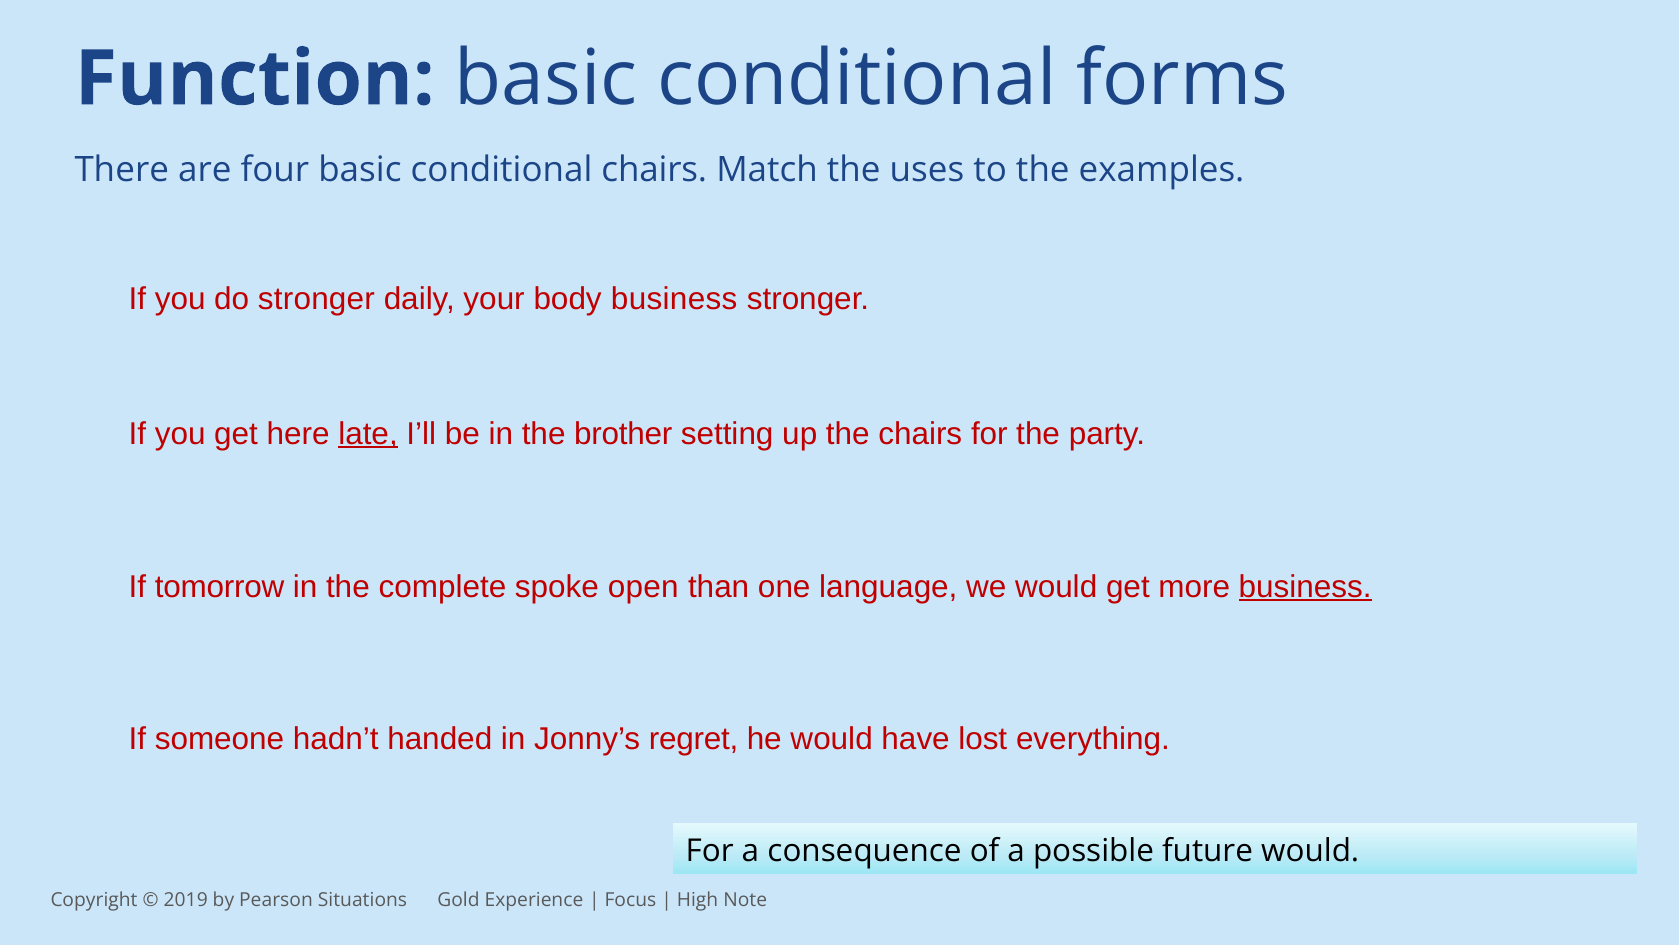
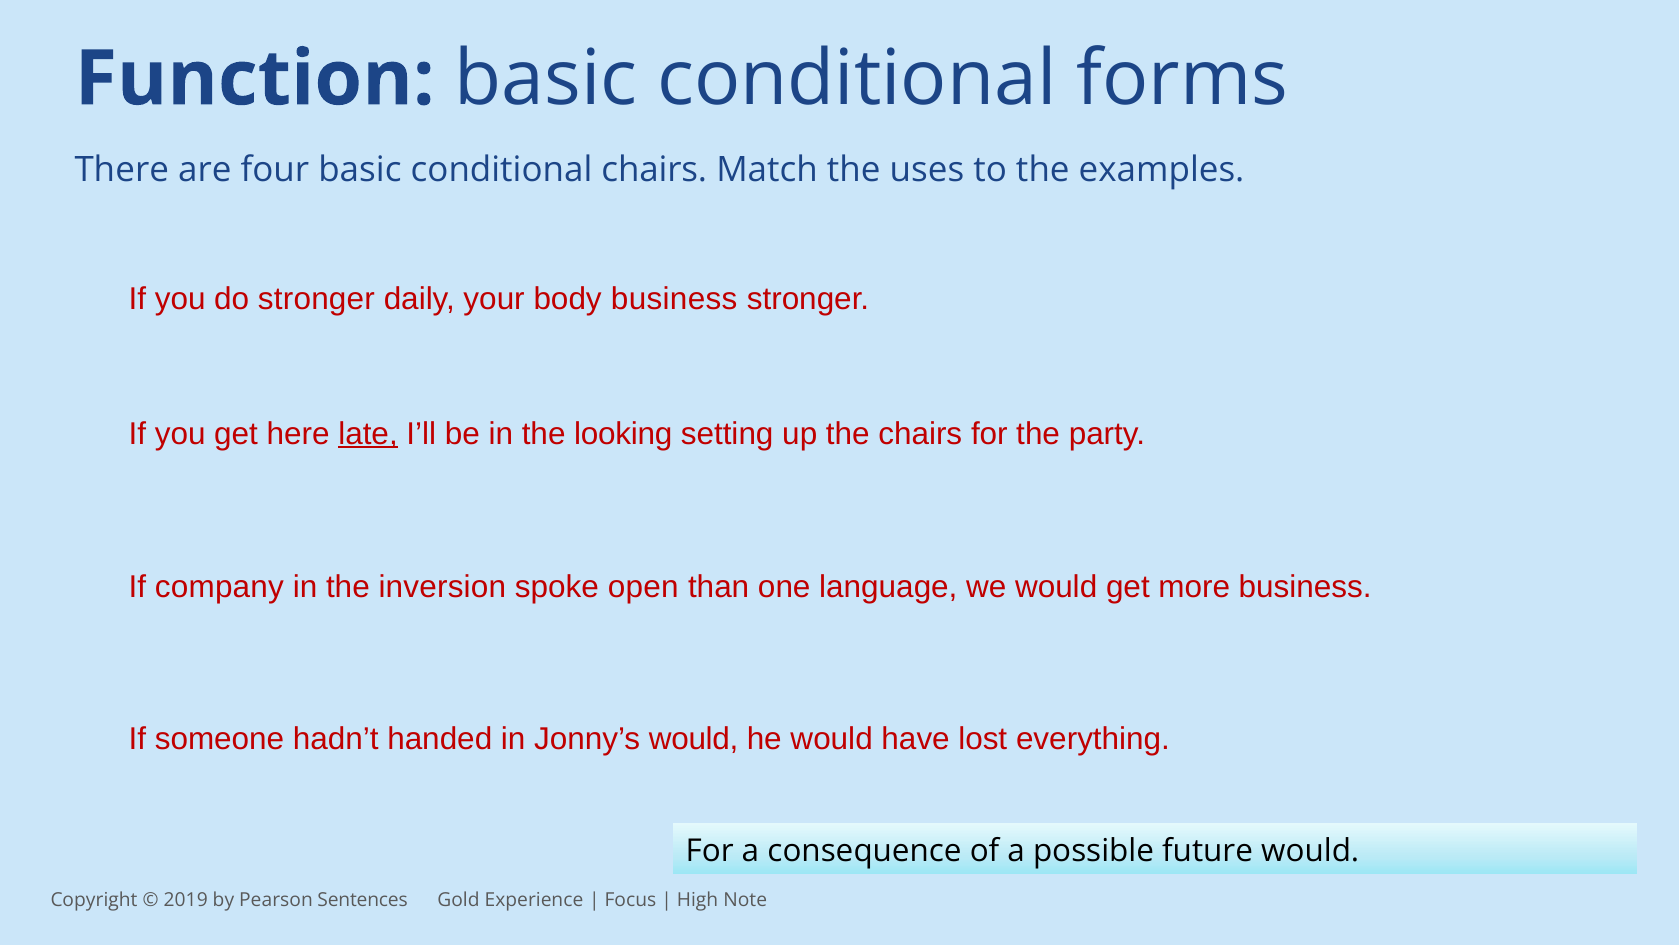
brother: brother -> looking
tomorrow: tomorrow -> company
complete: complete -> inversion
business at (1305, 586) underline: present -> none
Jonny’s regret: regret -> would
Pearson Situations: Situations -> Sentences
